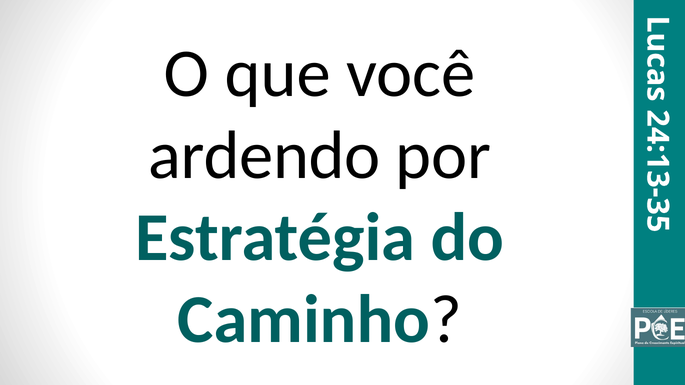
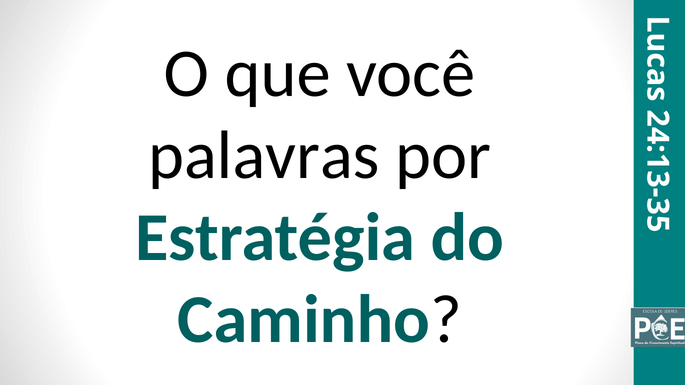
ardendo: ardendo -> palavras
